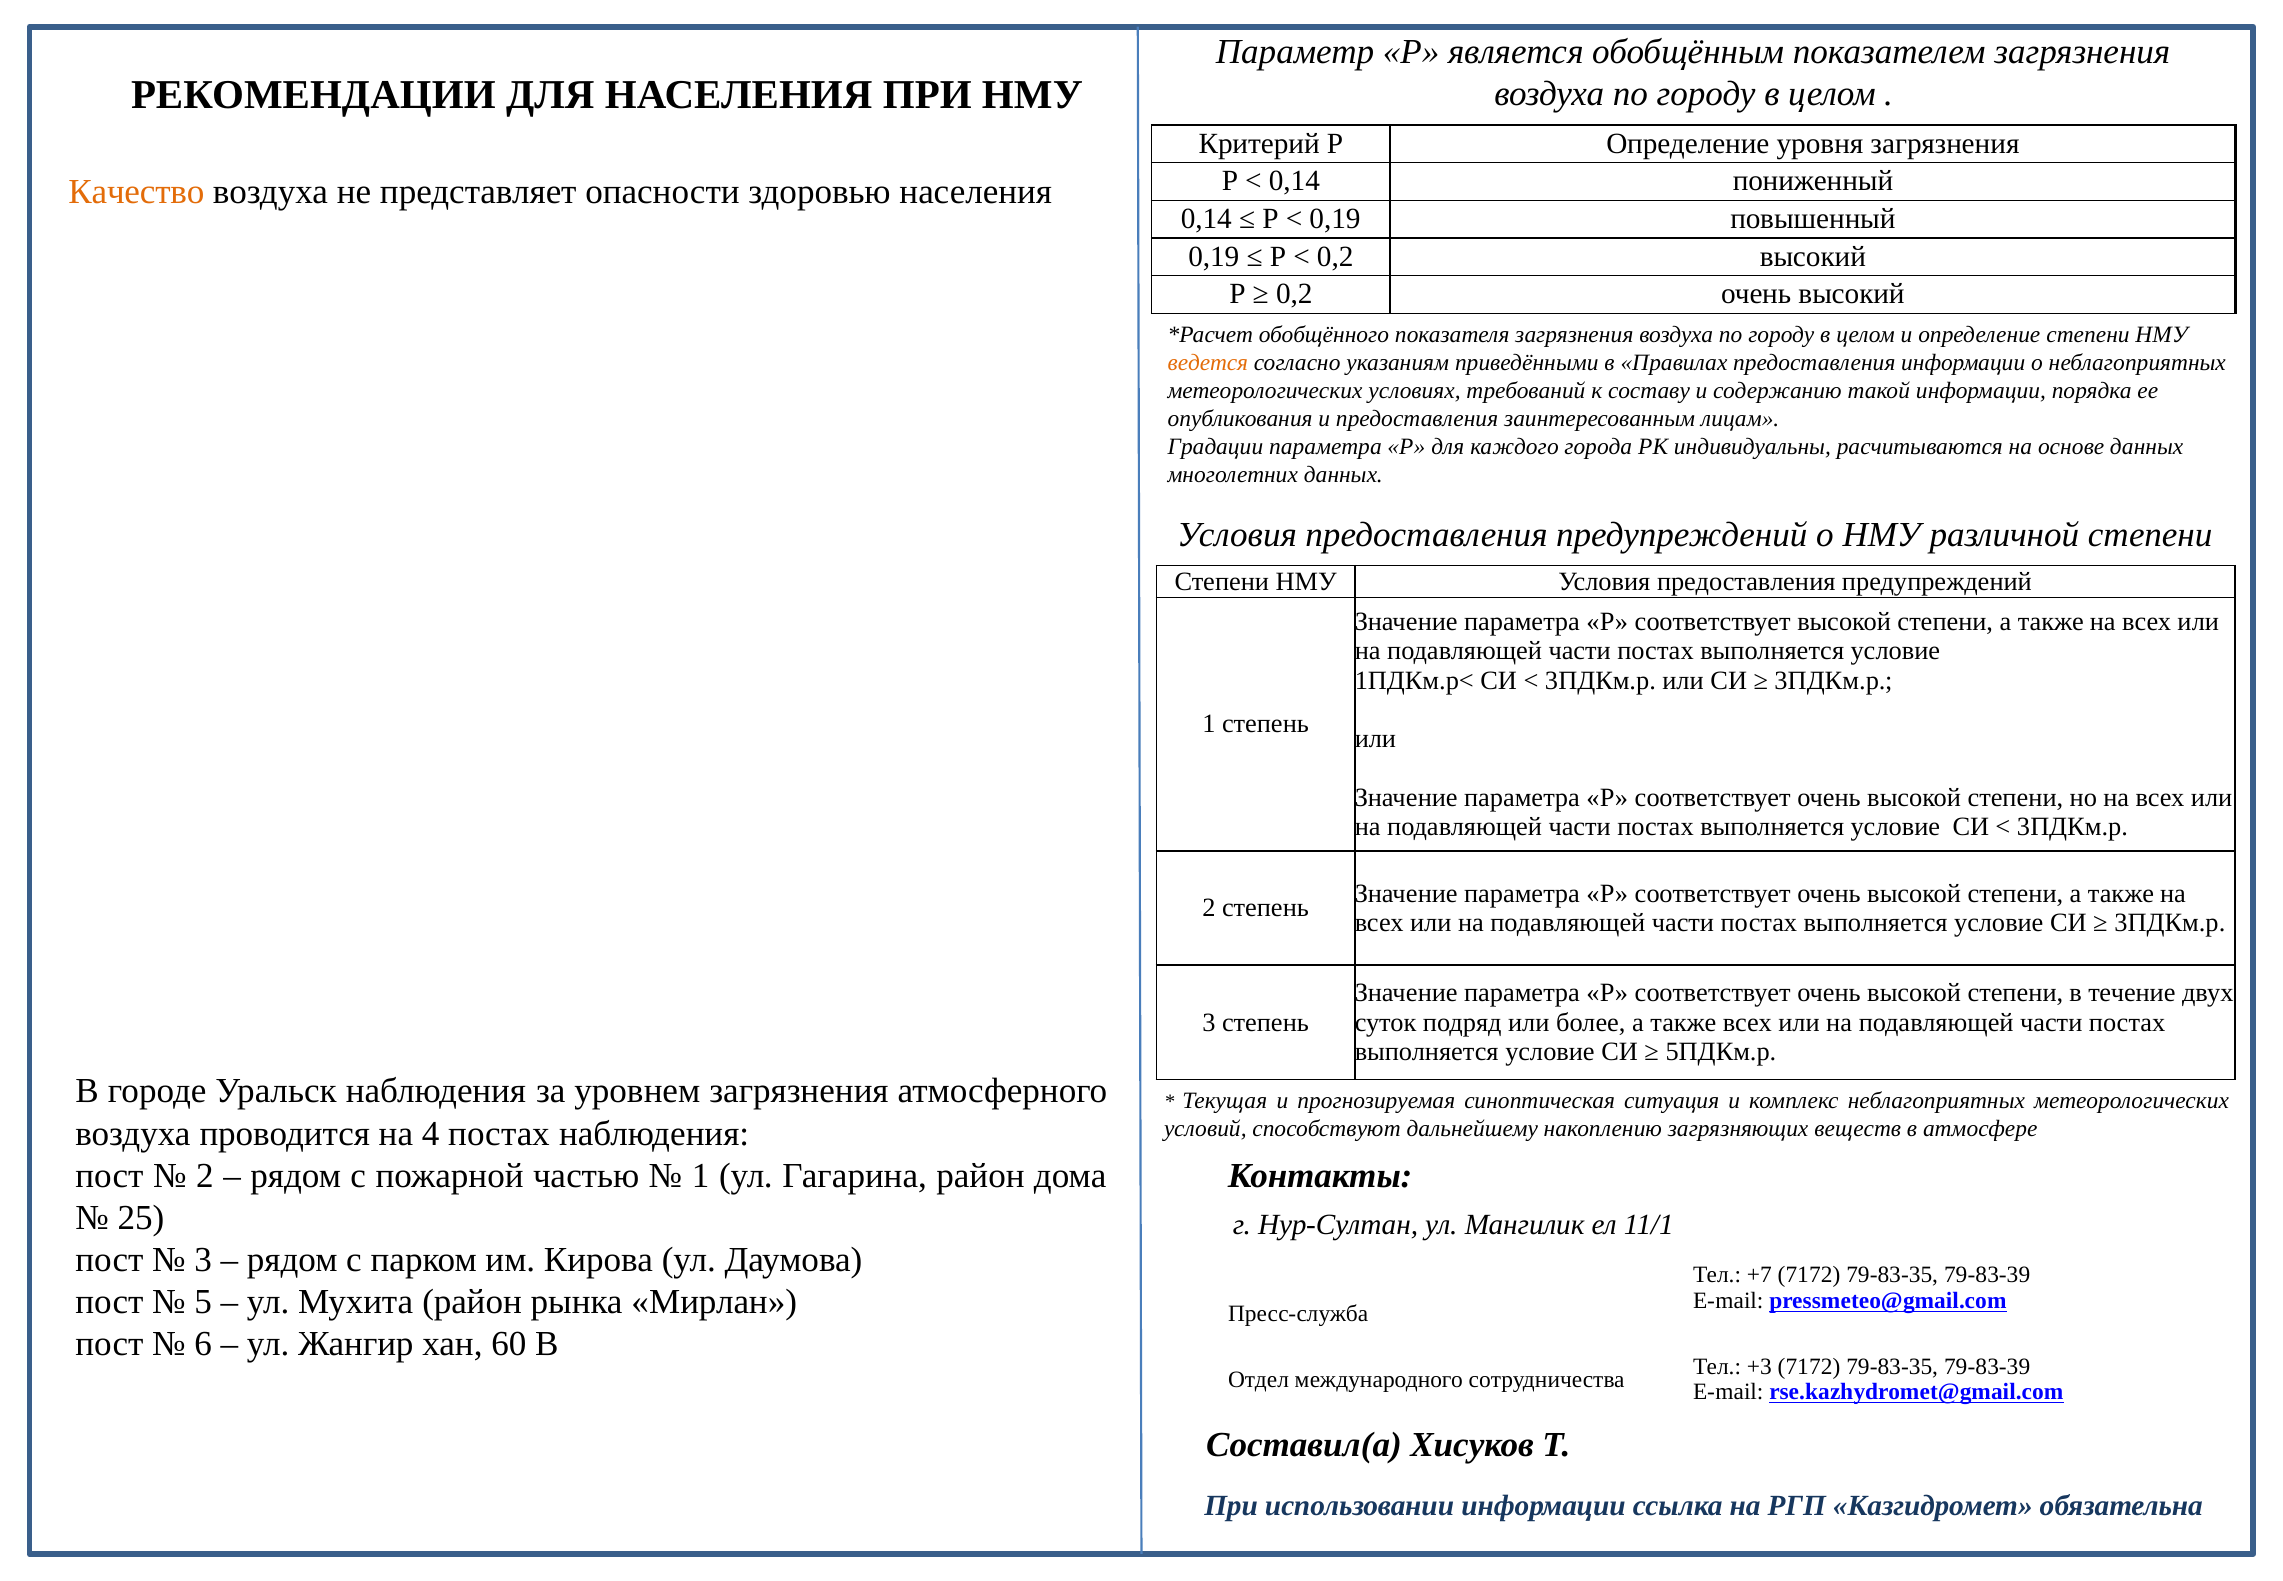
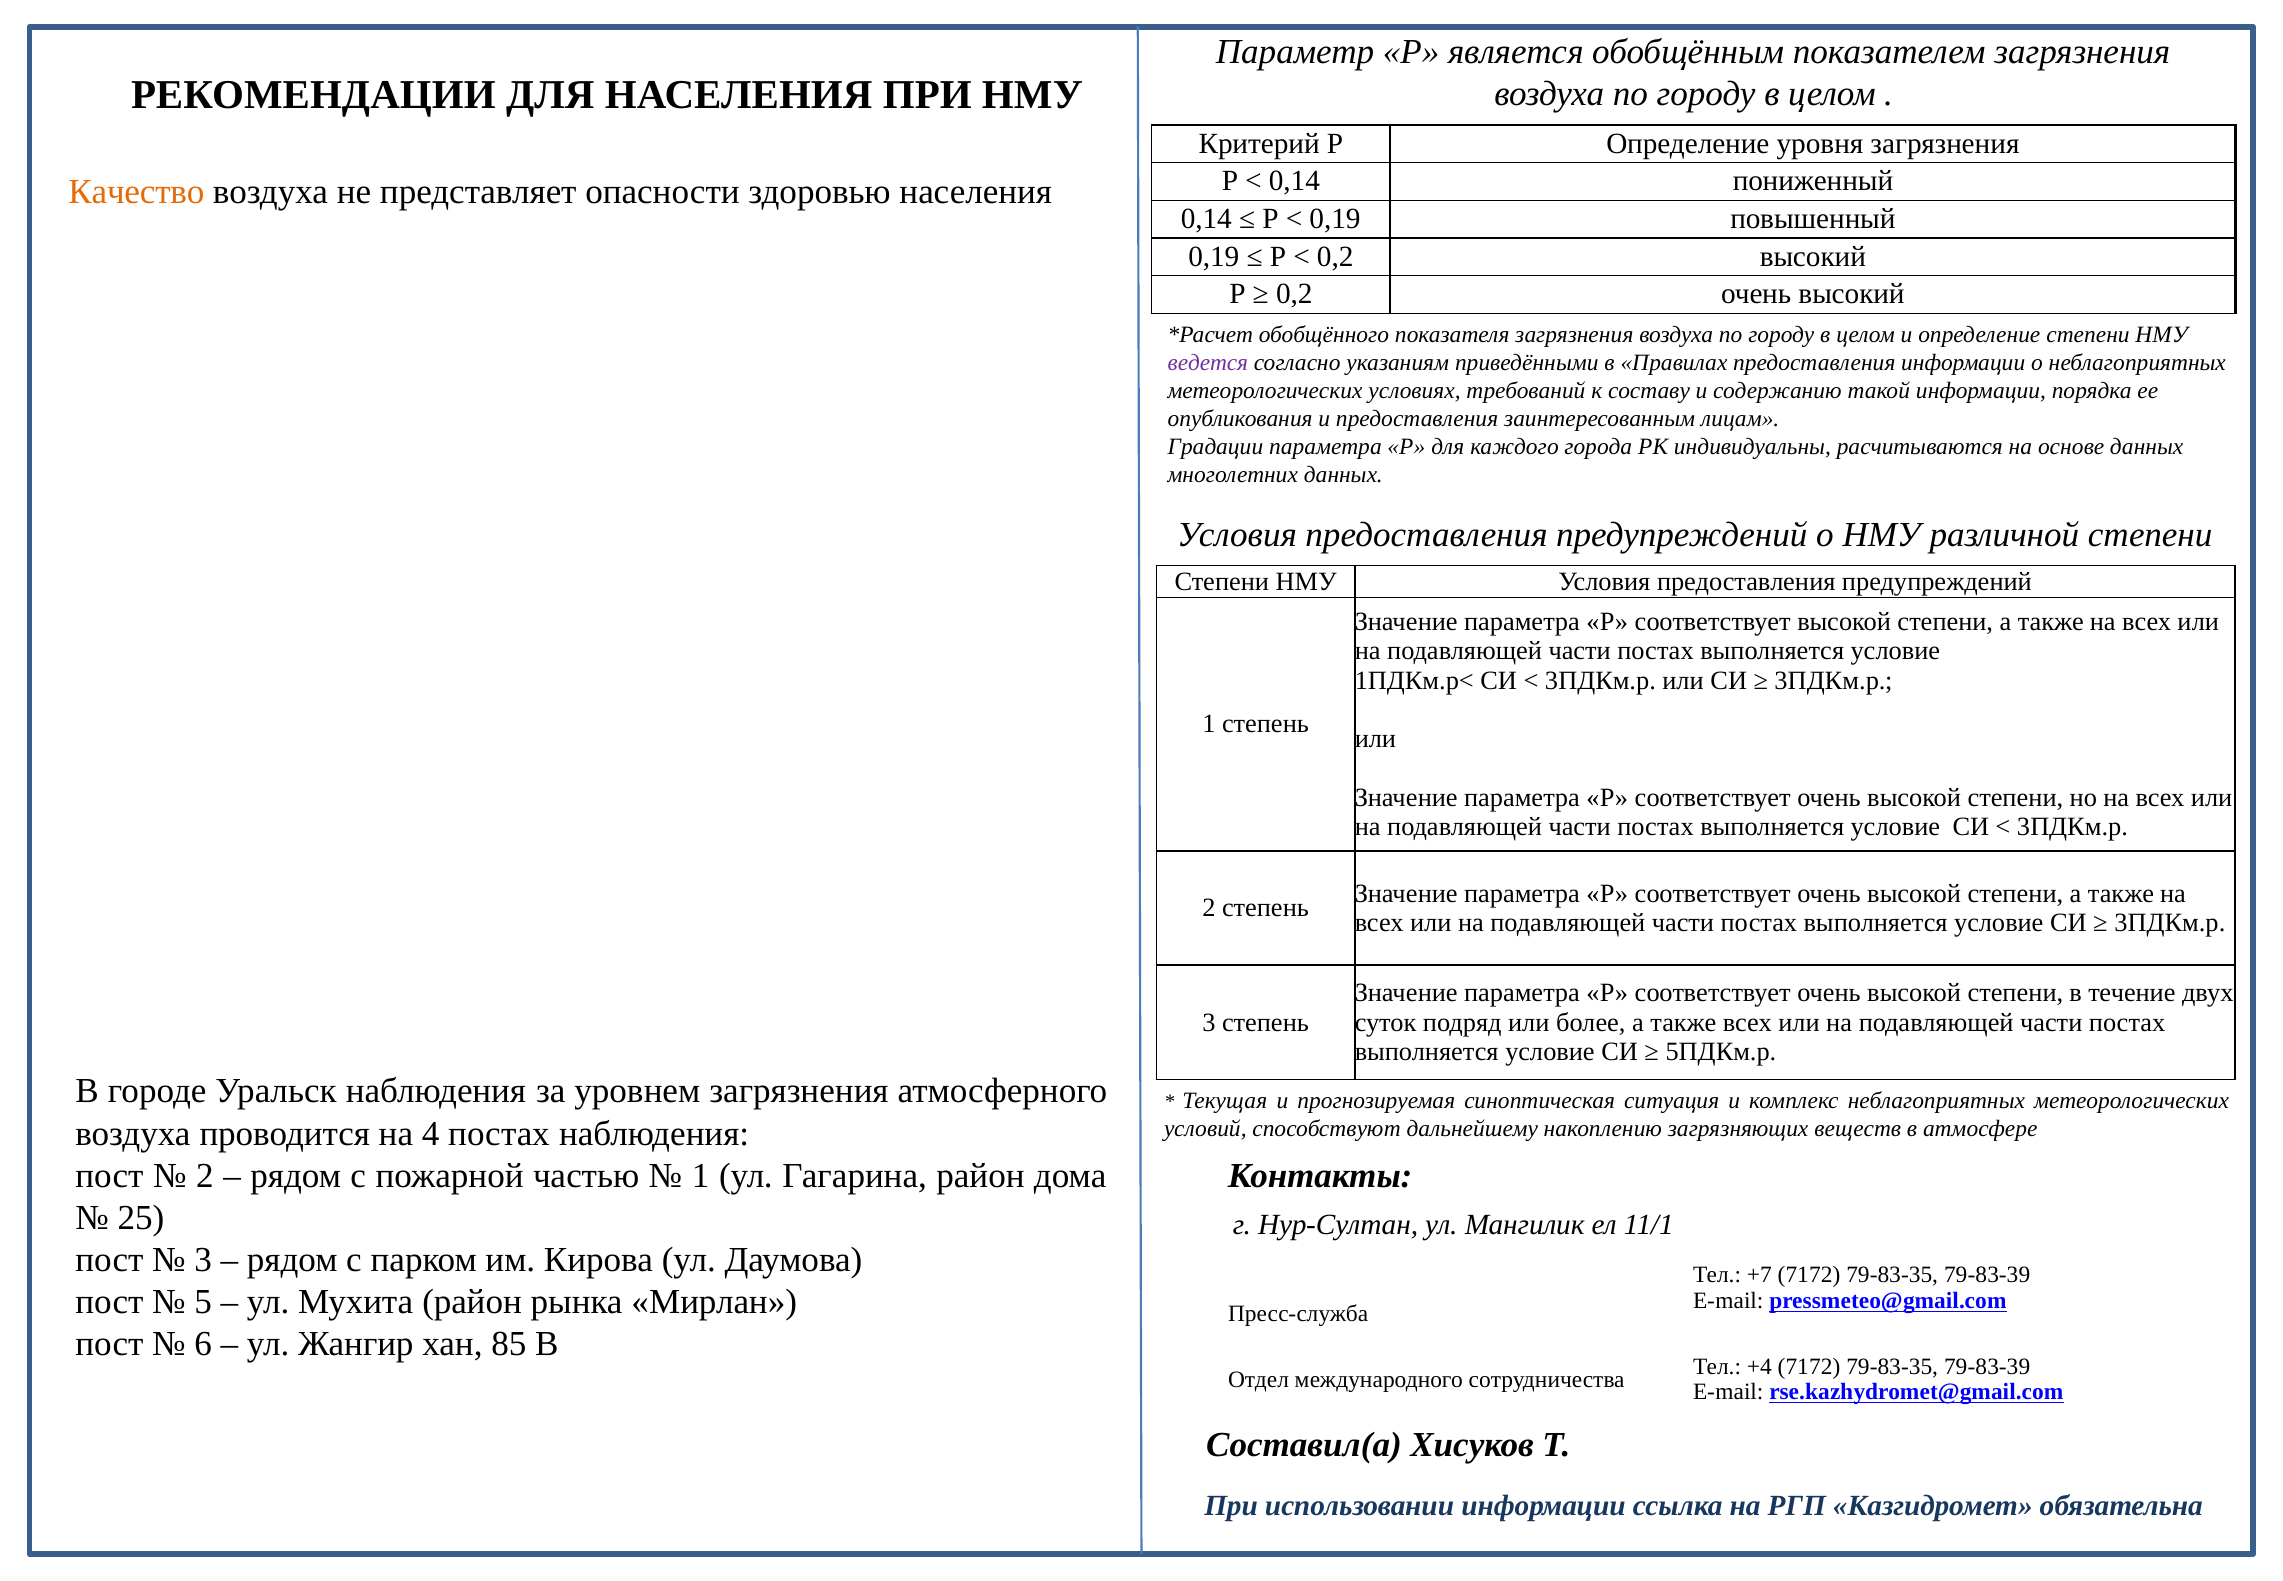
ведется colour: orange -> purple
60: 60 -> 85
+3: +3 -> +4
